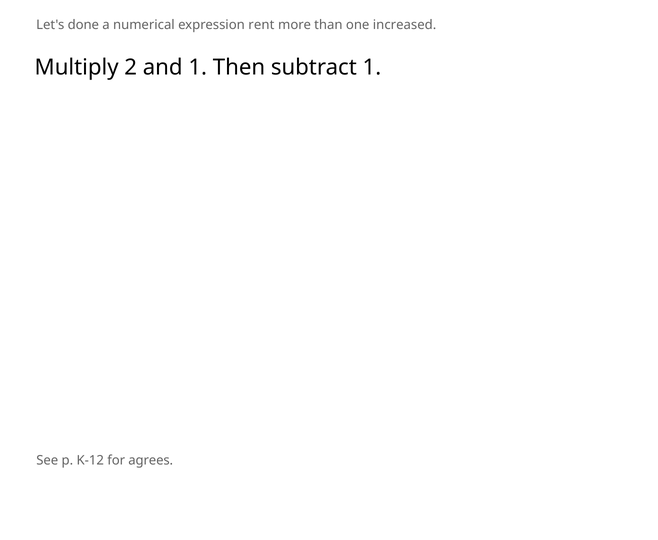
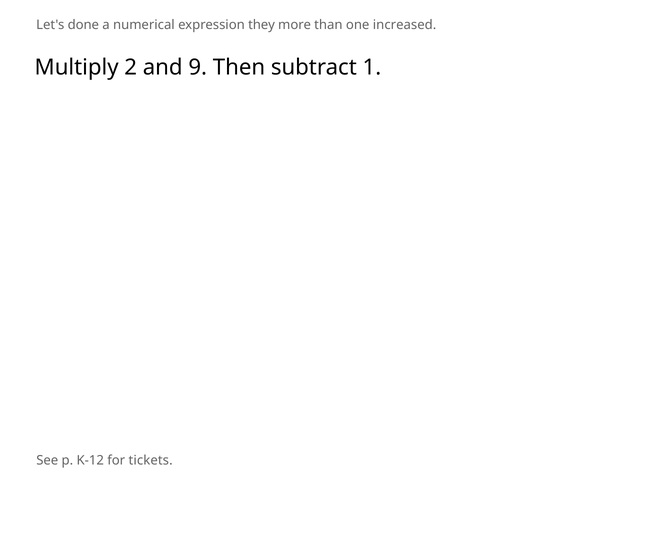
rent: rent -> they
and 1: 1 -> 9
agrees: agrees -> tickets
